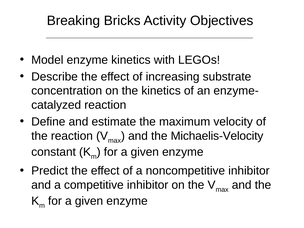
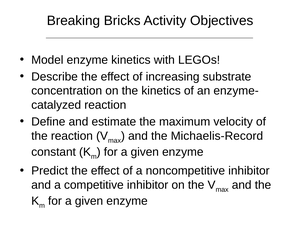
Michaelis-Velocity: Michaelis-Velocity -> Michaelis-Record
